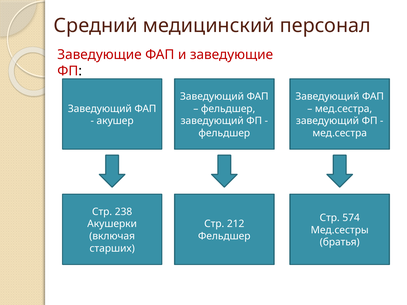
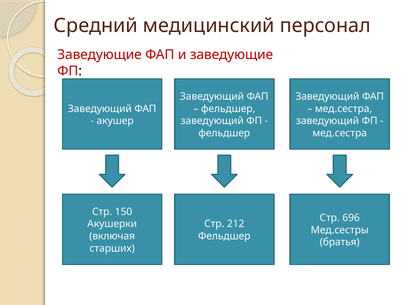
238: 238 -> 150
574: 574 -> 696
